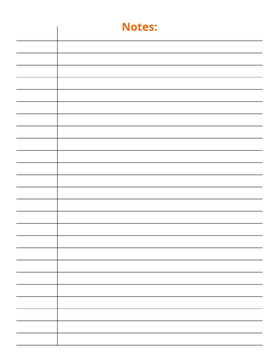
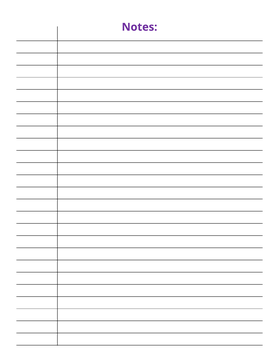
Notes colour: orange -> purple
